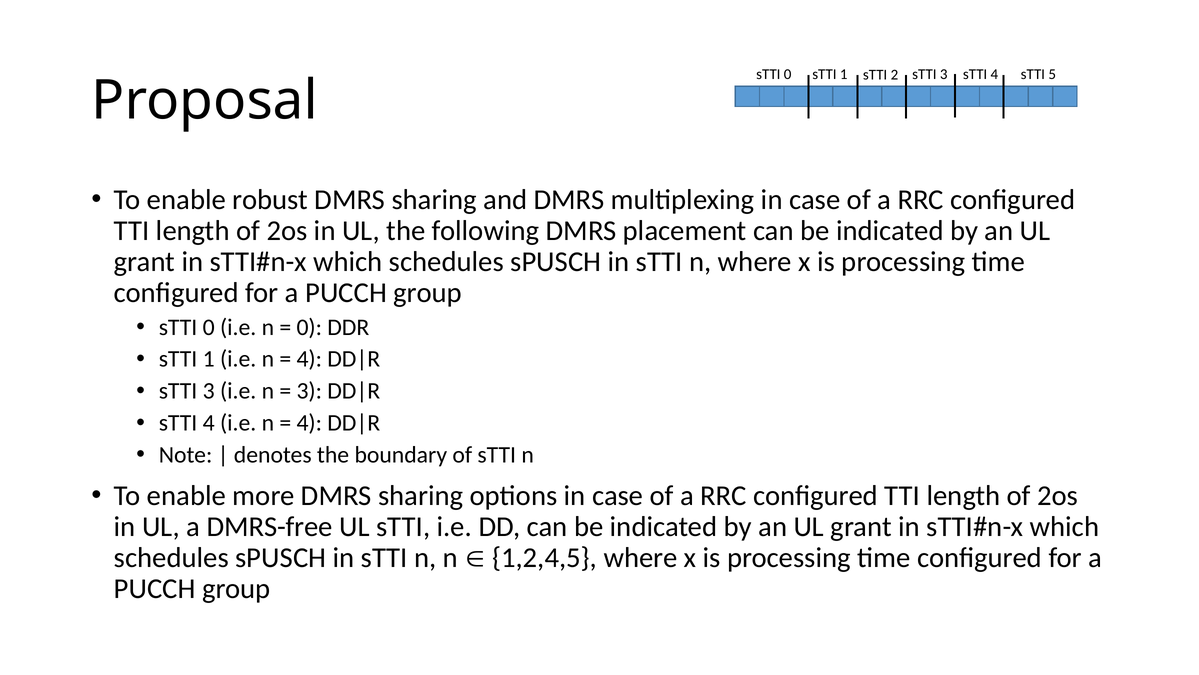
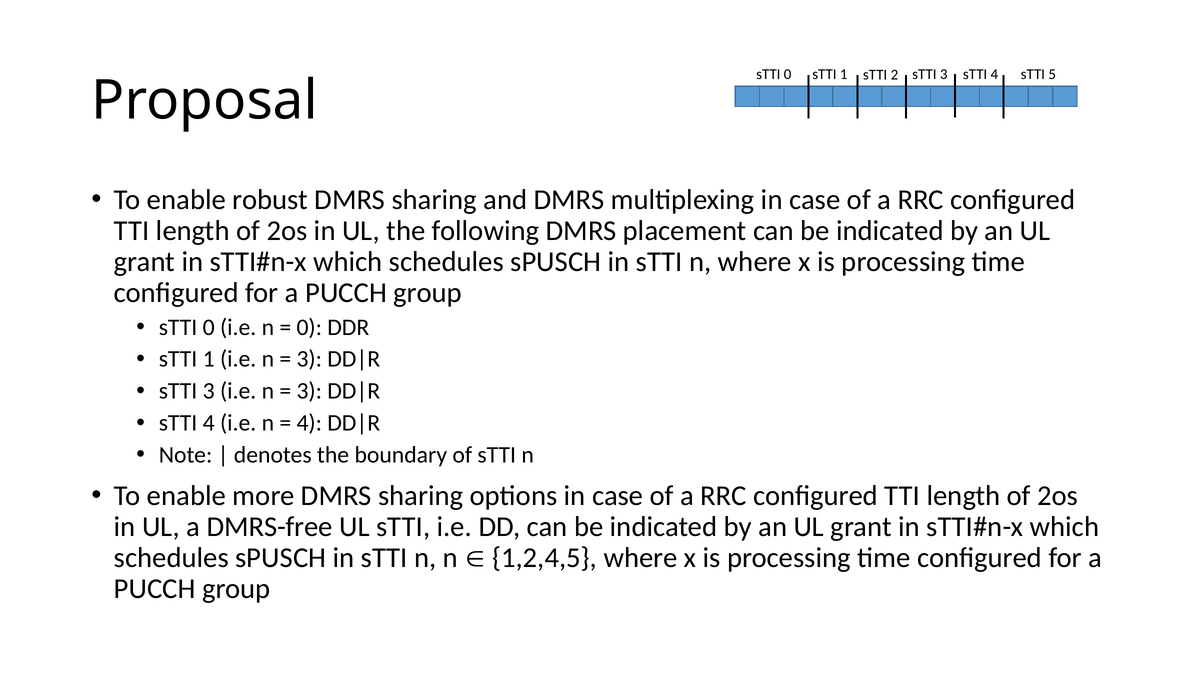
4 at (309, 359): 4 -> 3
